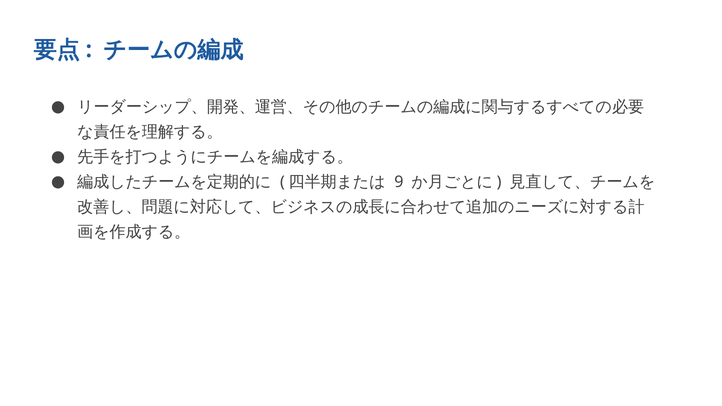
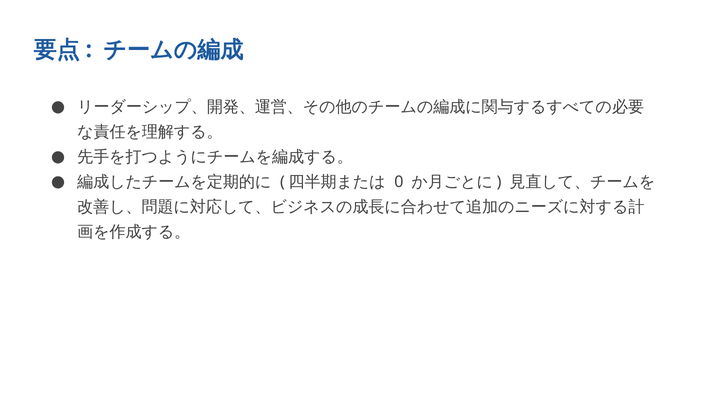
9: 9 -> 0
